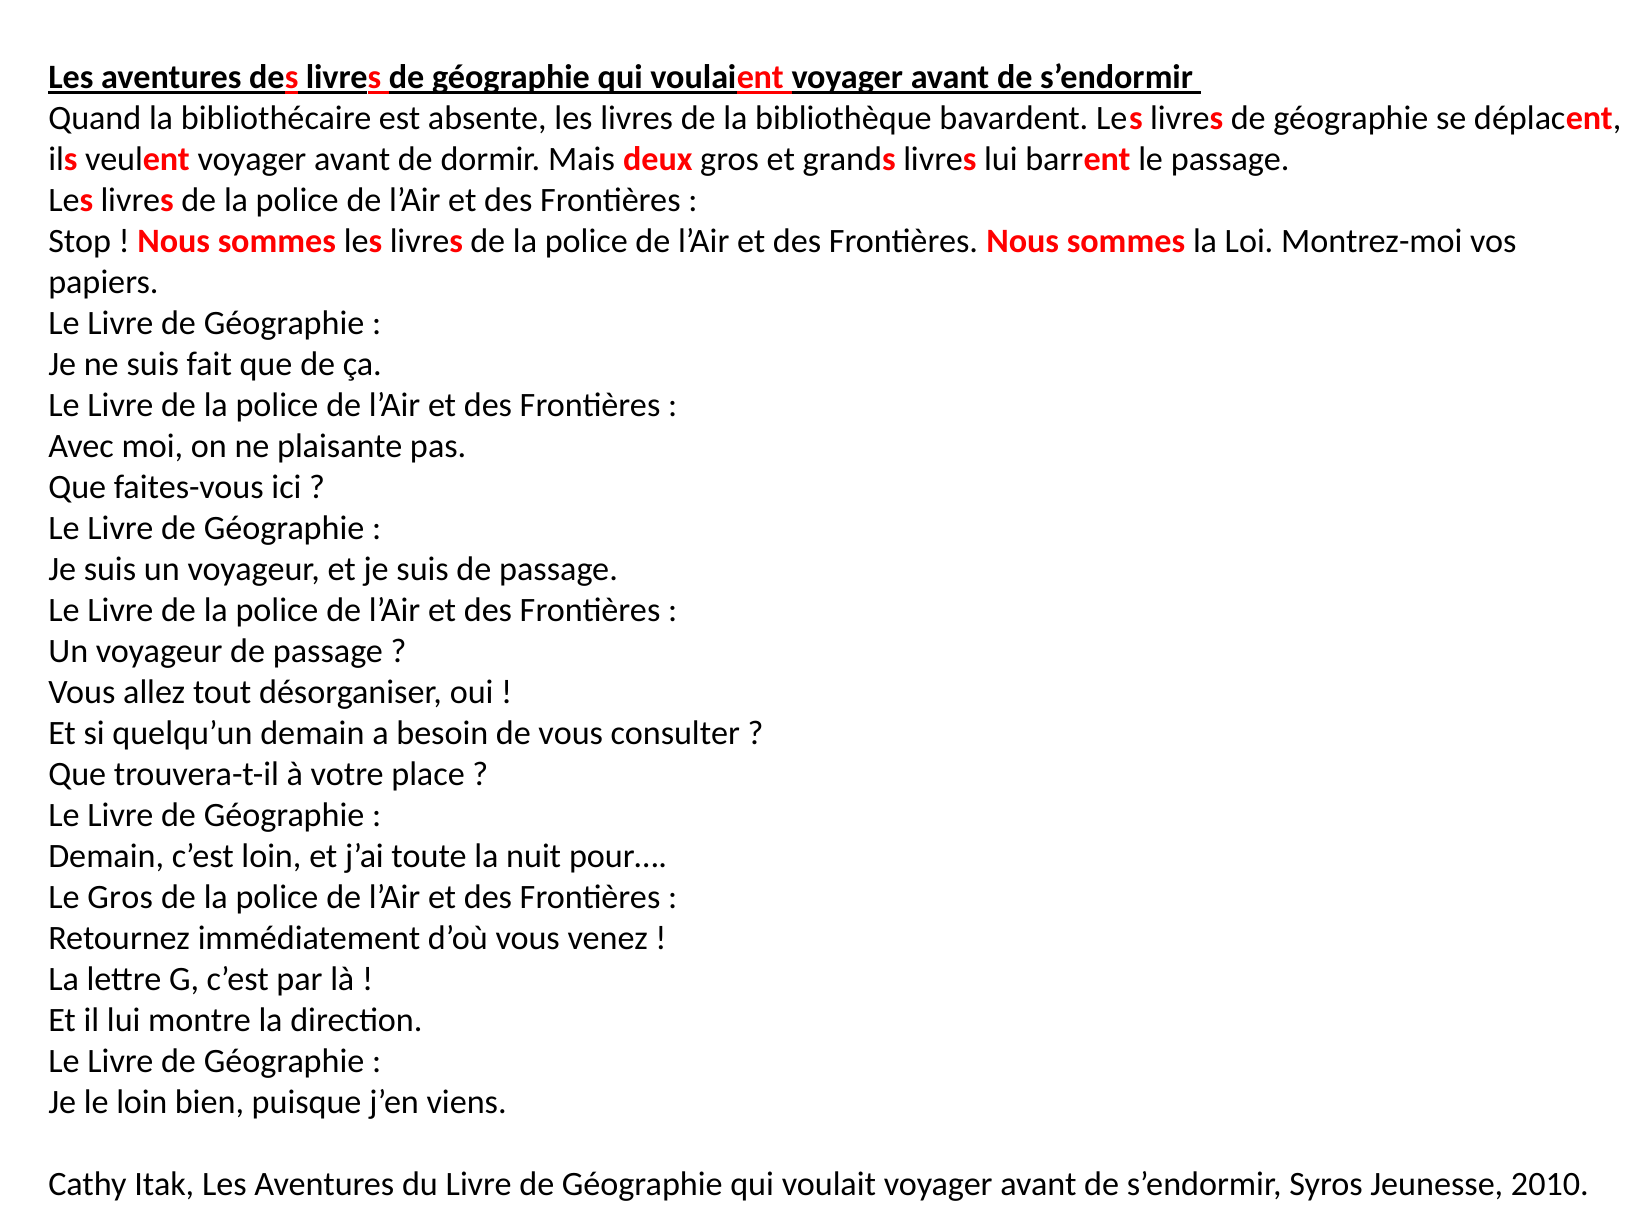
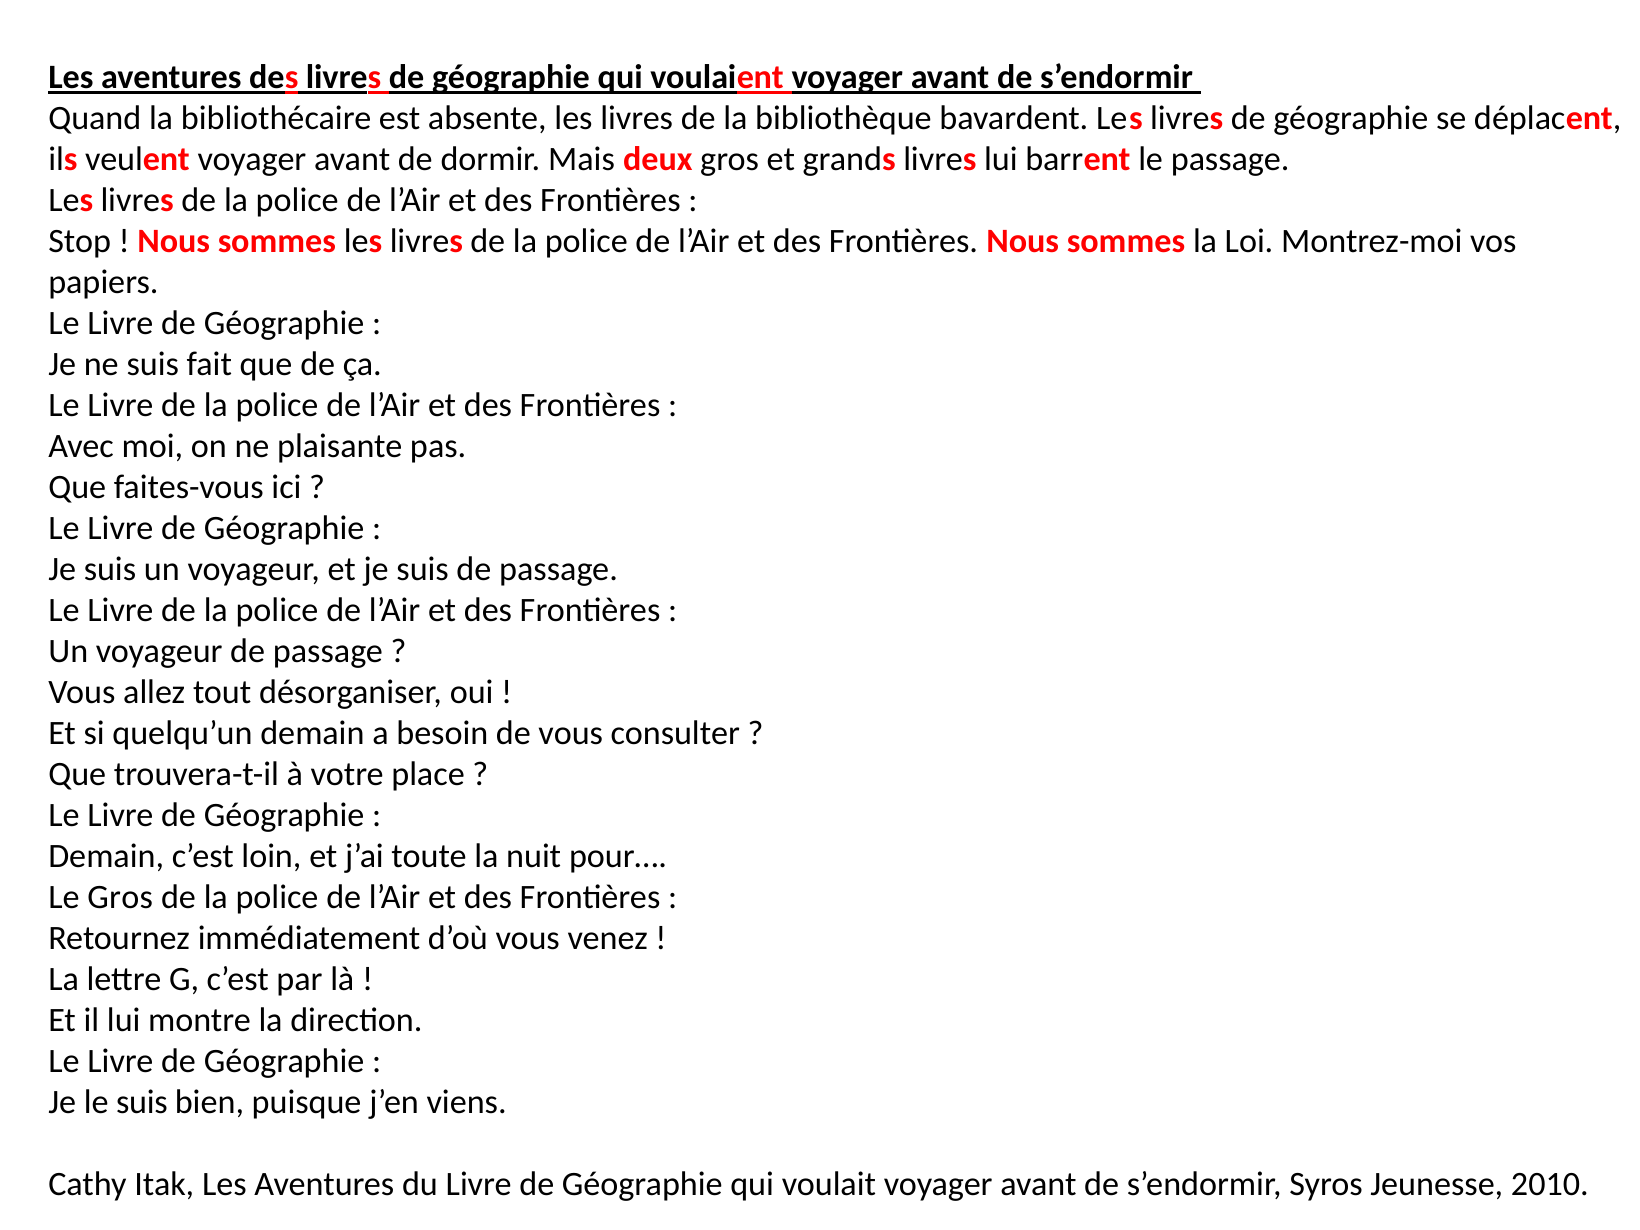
le loin: loin -> suis
